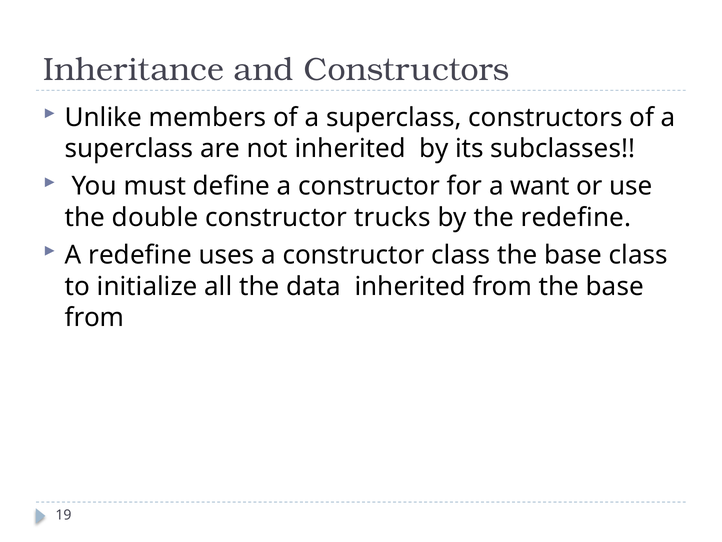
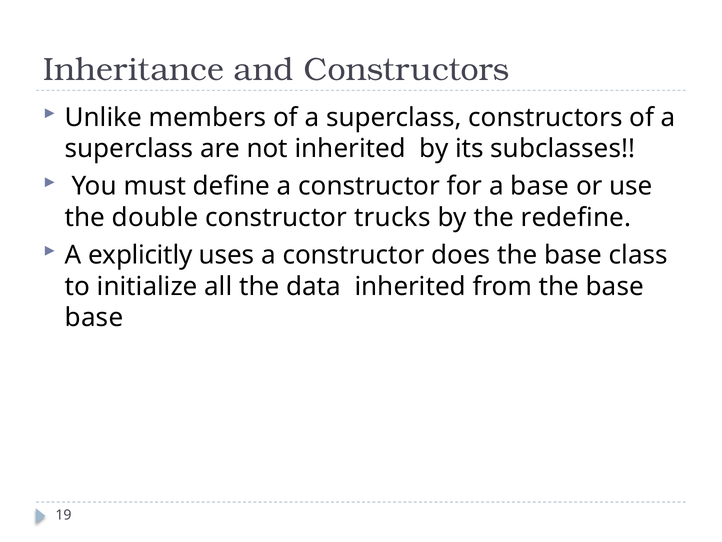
a want: want -> base
A redefine: redefine -> explicitly
constructor class: class -> does
from at (94, 318): from -> base
